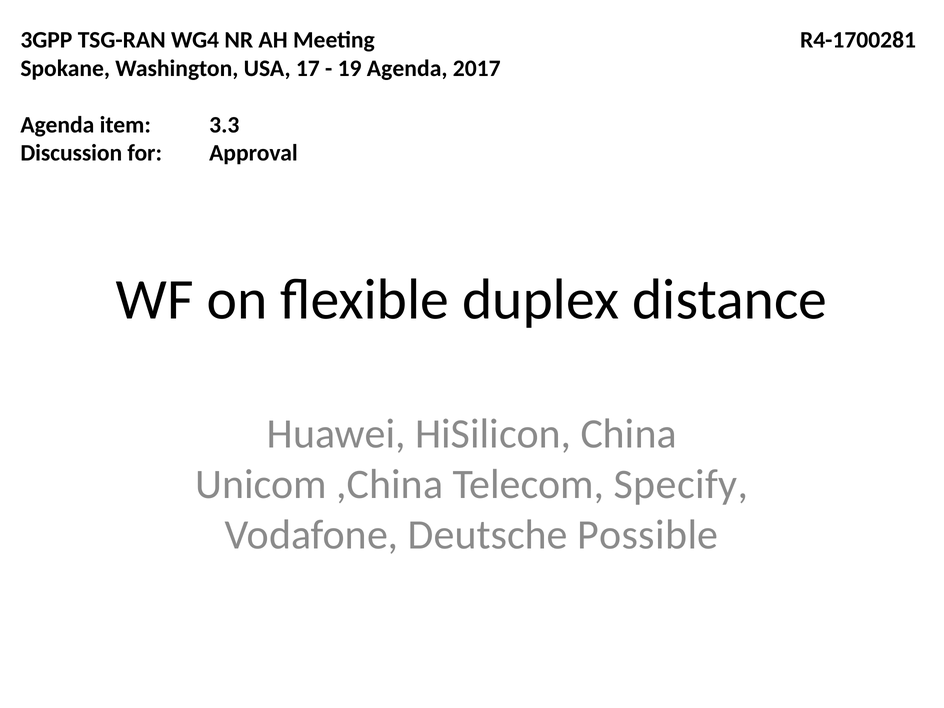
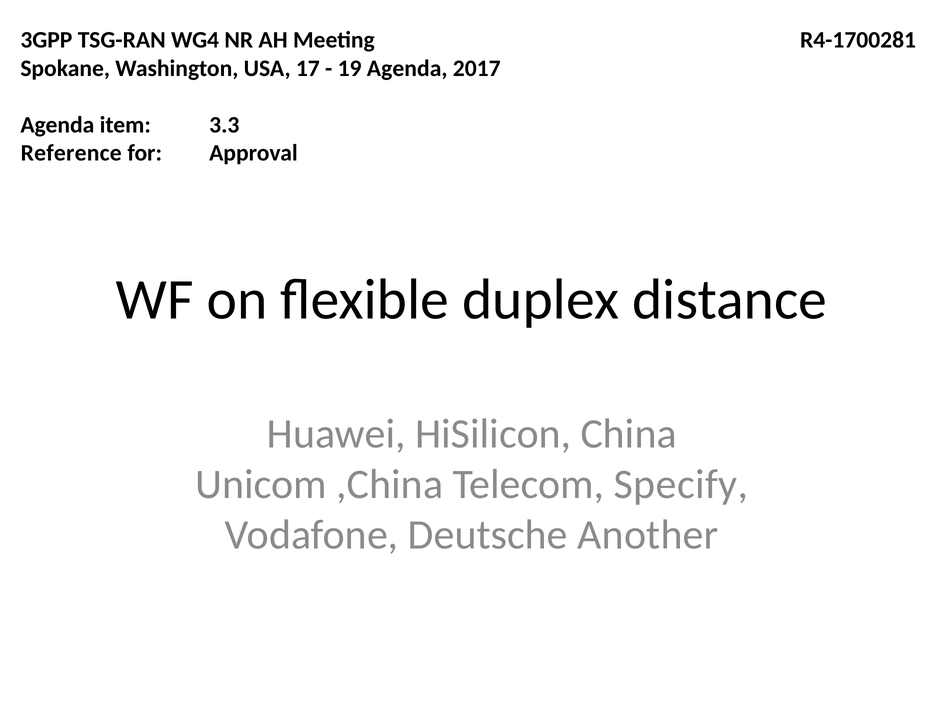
Discussion: Discussion -> Reference
Possible: Possible -> Another
